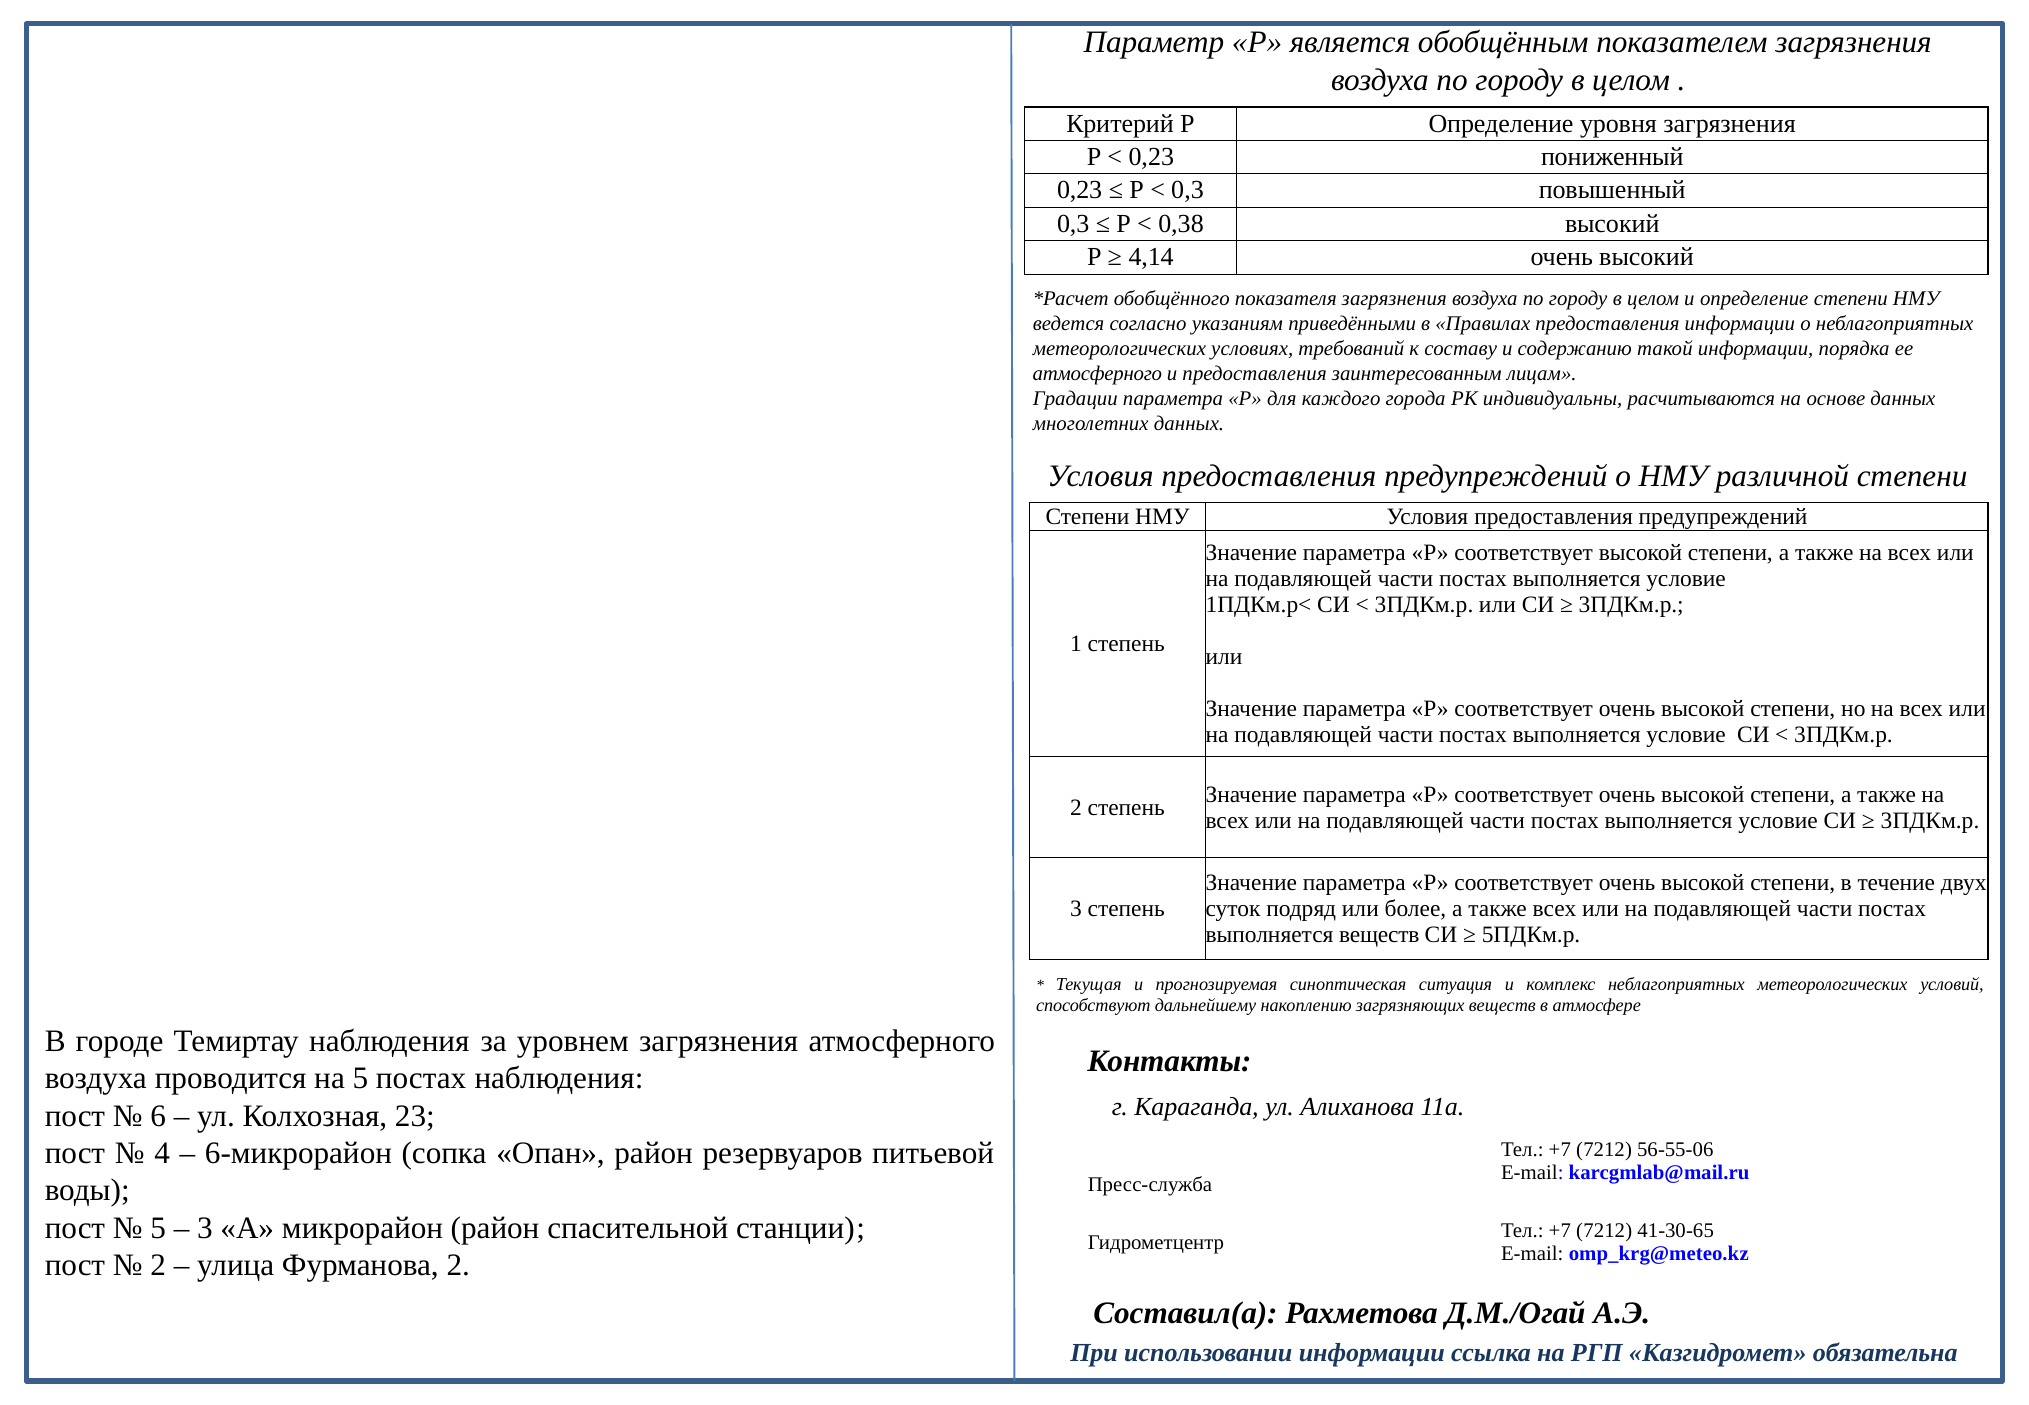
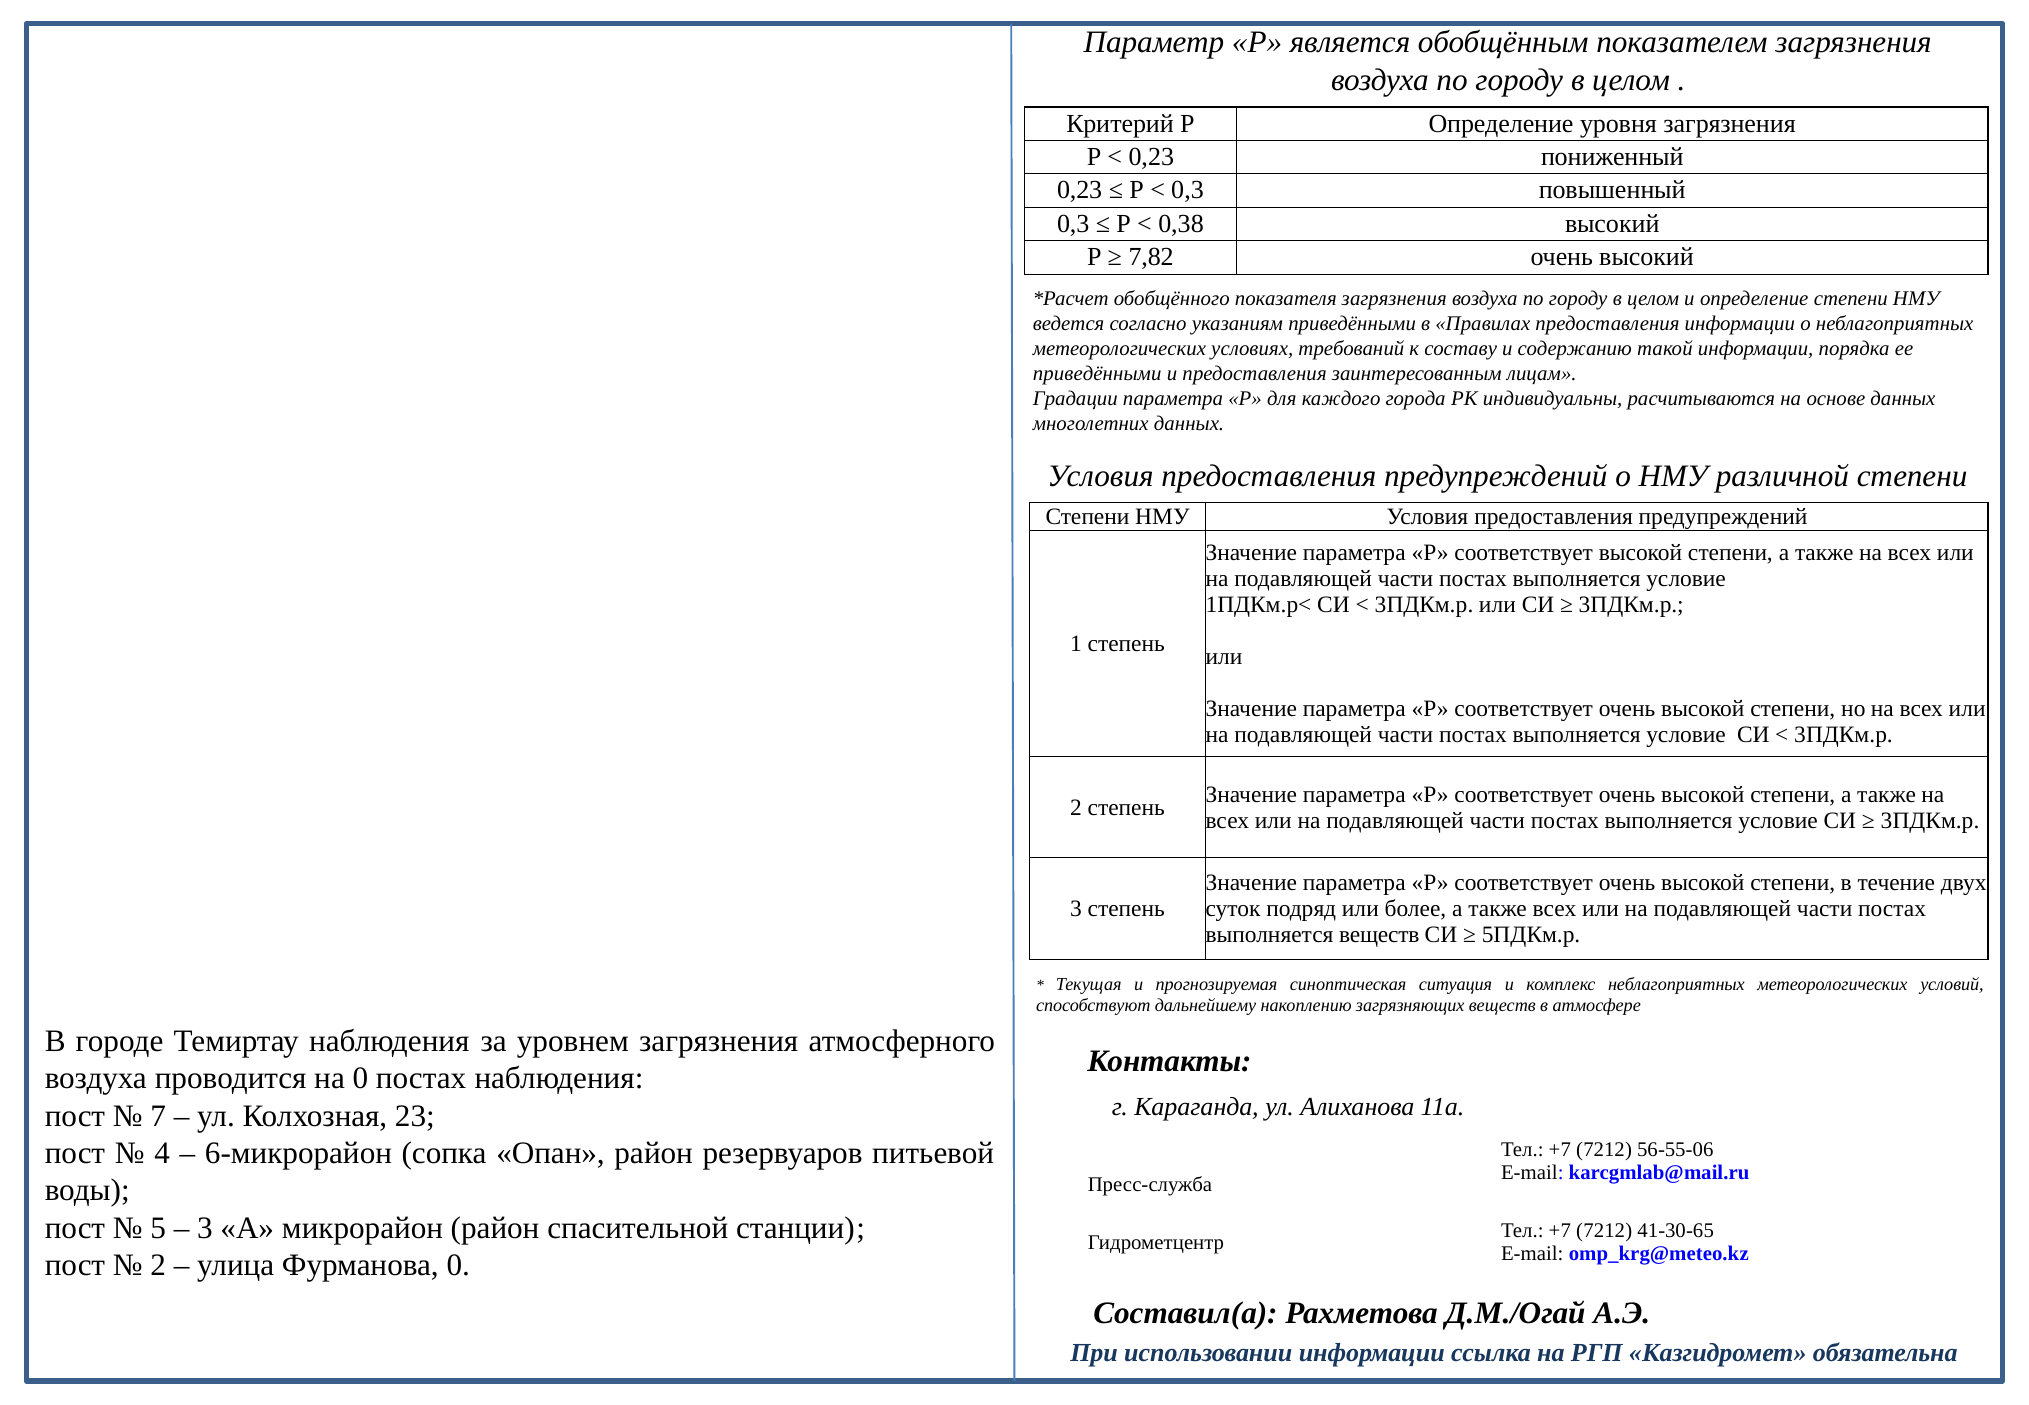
4,14: 4,14 -> 7,82
атмосферного at (1097, 373): атмосферного -> приведёнными
на 5: 5 -> 0
6: 6 -> 7
Фурманова 2: 2 -> 0
